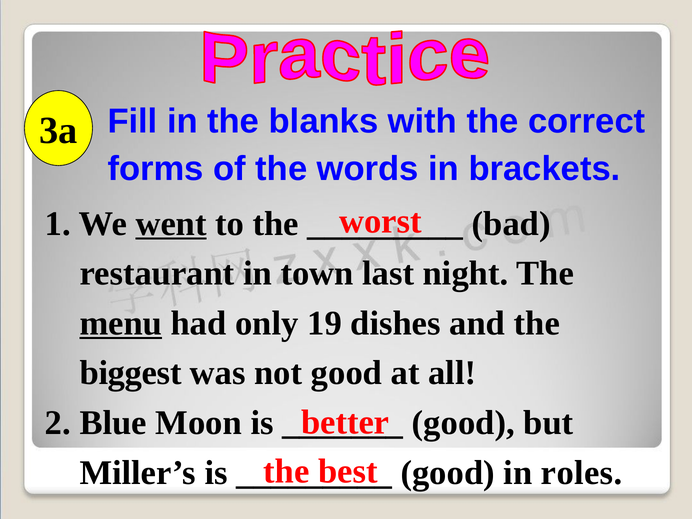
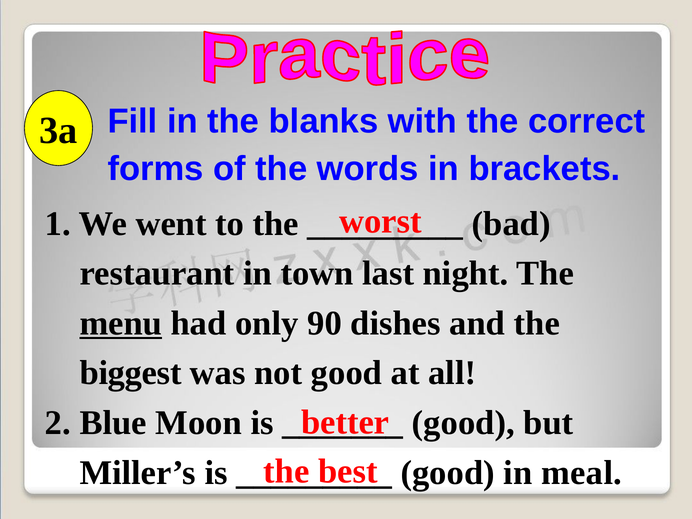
went underline: present -> none
19: 19 -> 90
roles: roles -> meal
